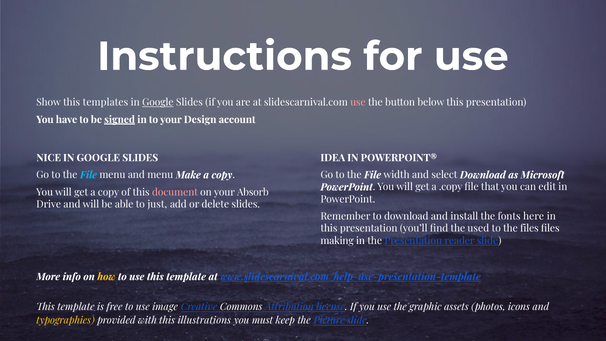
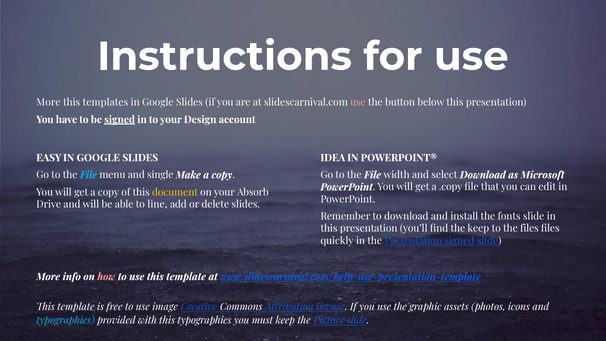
Show at (49, 102): Show -> More
Google at (158, 102) underline: present -> none
NICE: NICE -> EASY
and menu: menu -> single
document colour: pink -> yellow
just: just -> line
fonts here: here -> slide
the used: used -> keep
making: making -> quickly
Presentation reader: reader -> signed
how colour: yellow -> pink
typographies at (66, 320) colour: yellow -> light blue
this illustrations: illustrations -> typographies
